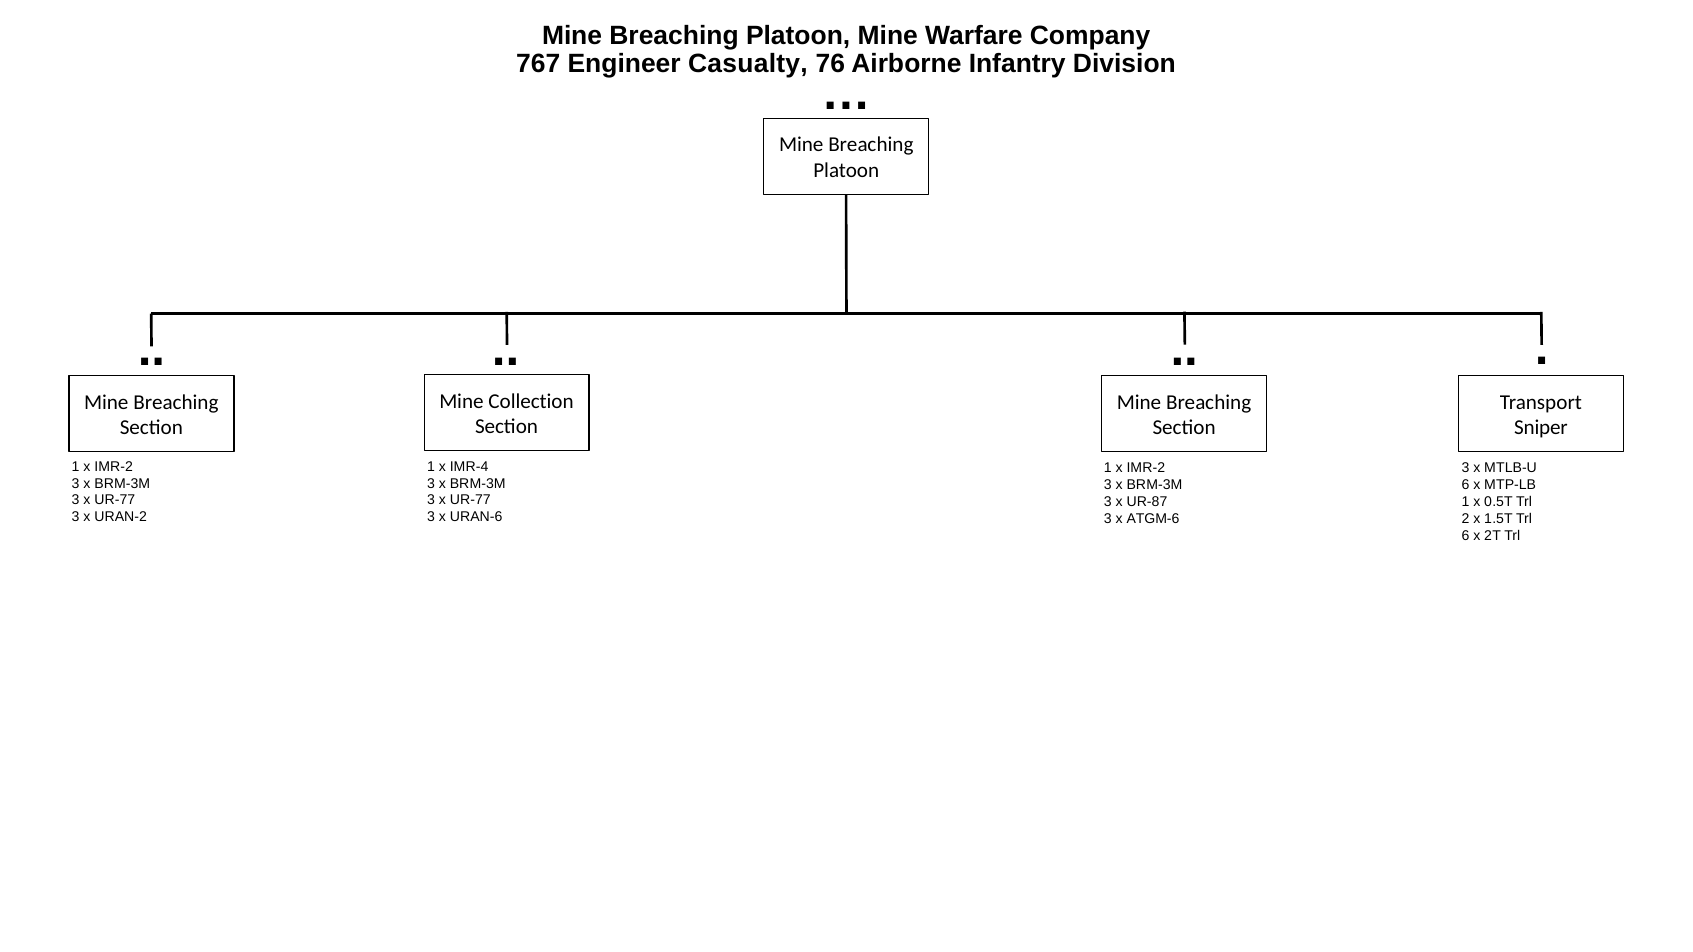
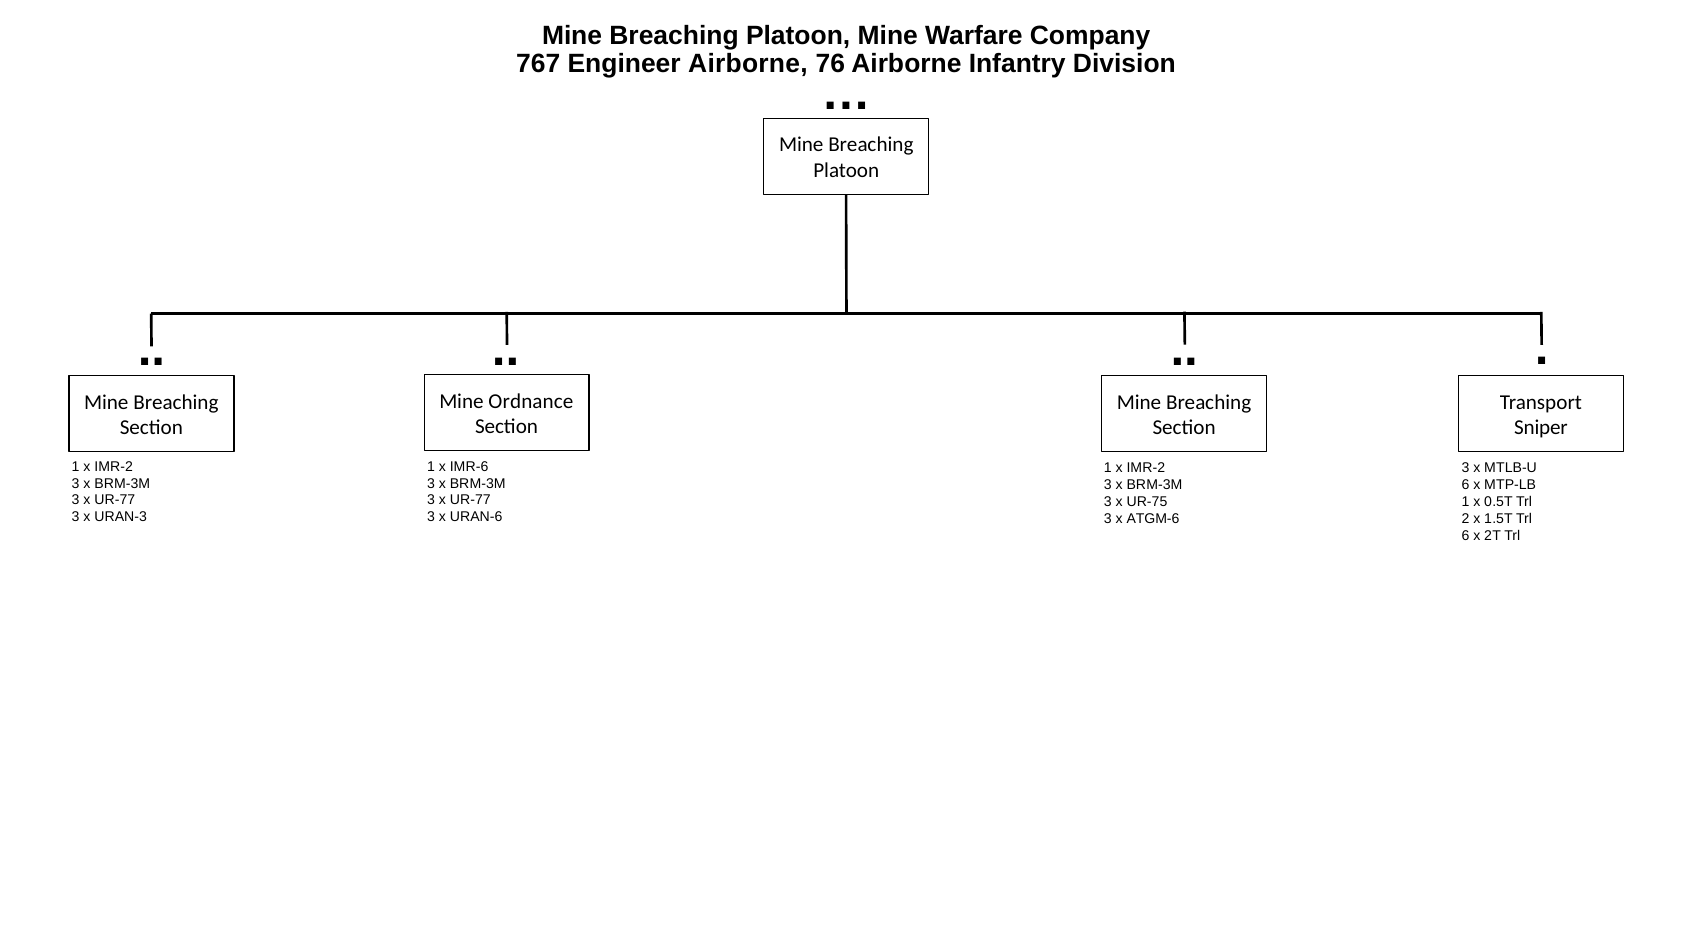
Engineer Casualty: Casualty -> Airborne
Collection: Collection -> Ordnance
IMR-4: IMR-4 -> IMR-6
UR-87: UR-87 -> UR-75
URAN-2: URAN-2 -> URAN-3
